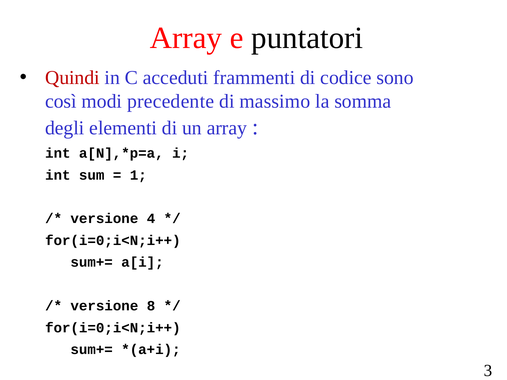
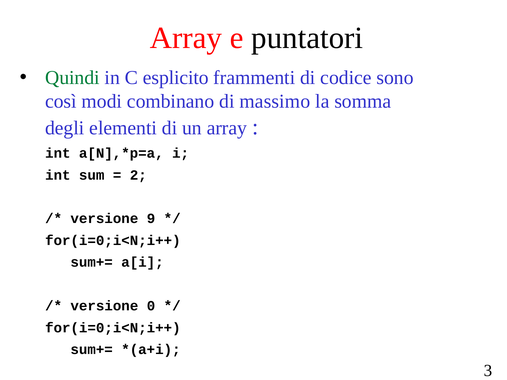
Quindi colour: red -> green
acceduti: acceduti -> esplicito
precedente: precedente -> combinano
1: 1 -> 2
4: 4 -> 9
versione 8: 8 -> 0
